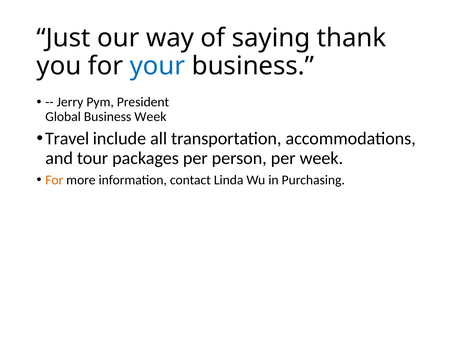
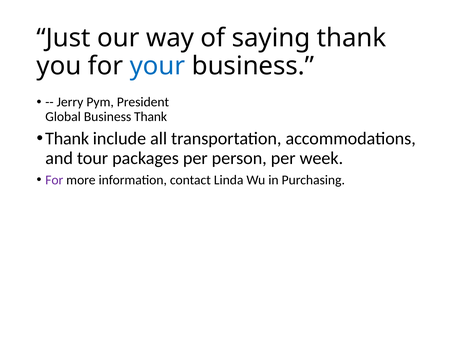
Business Week: Week -> Thank
Travel at (67, 139): Travel -> Thank
For at (54, 180) colour: orange -> purple
